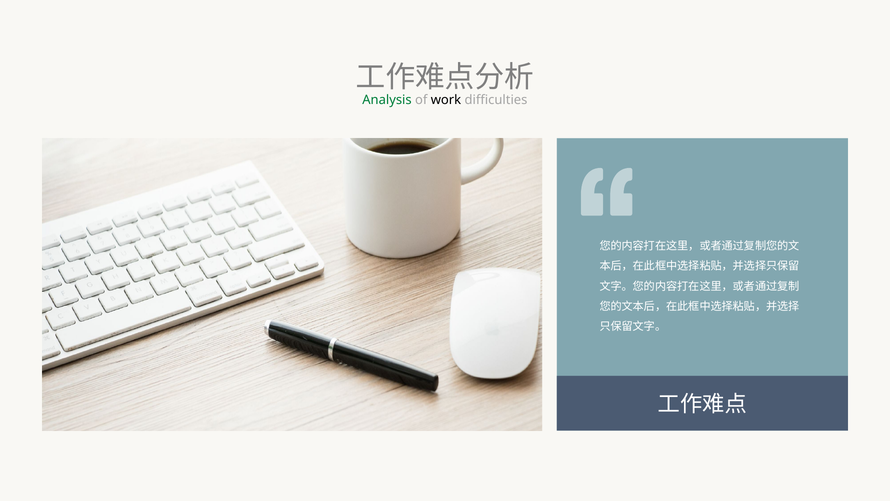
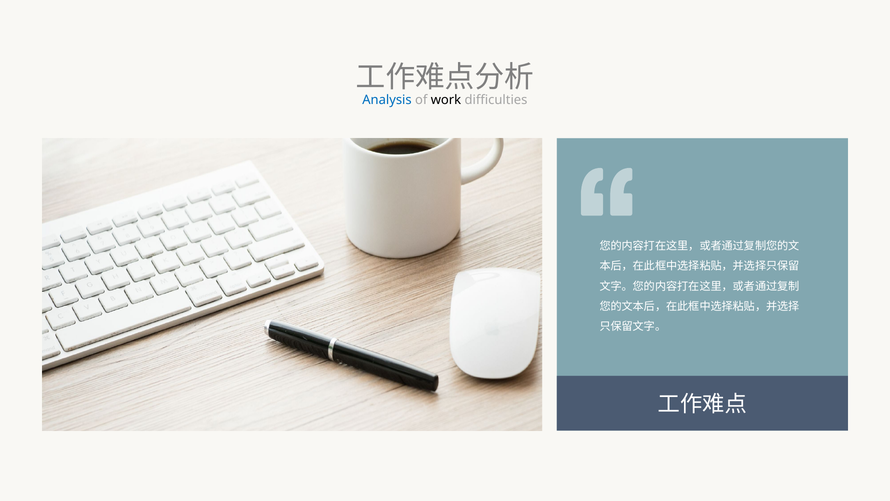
Analysis colour: green -> blue
